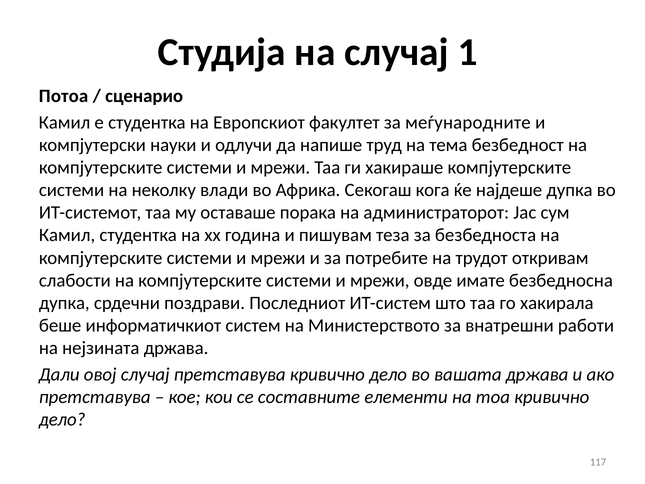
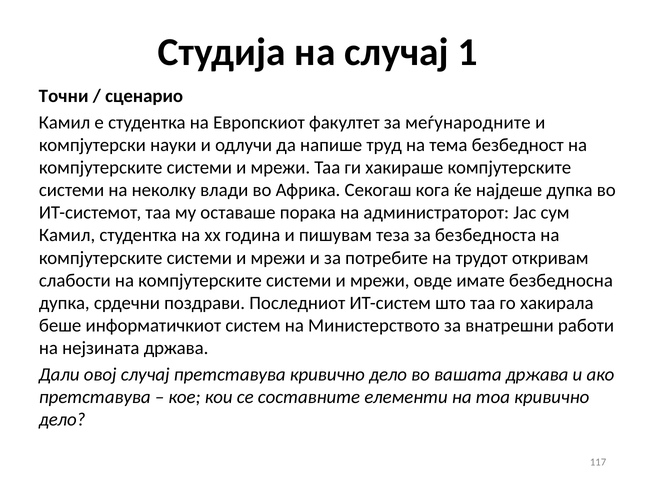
Потоа: Потоа -> Точни
